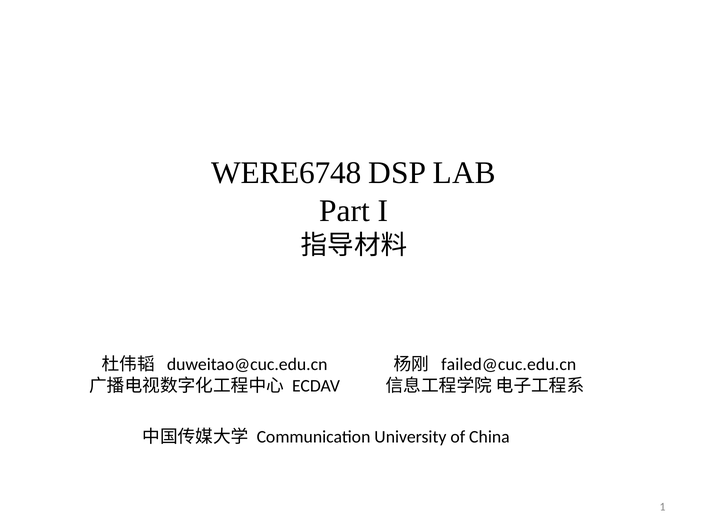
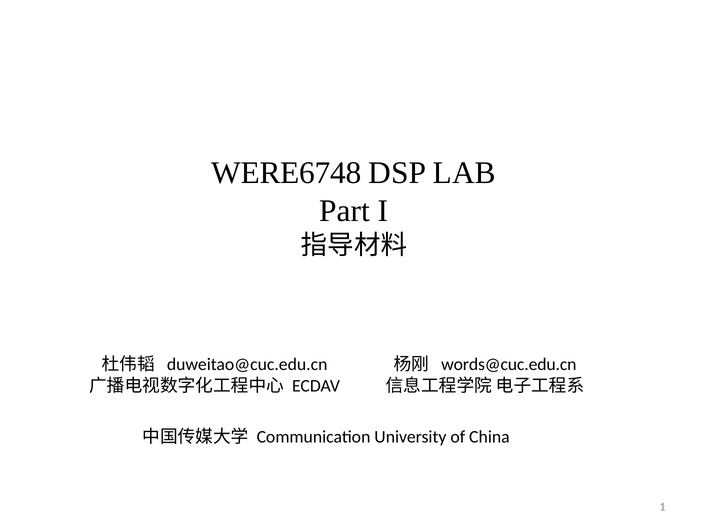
failed@cuc.edu.cn: failed@cuc.edu.cn -> words@cuc.edu.cn
